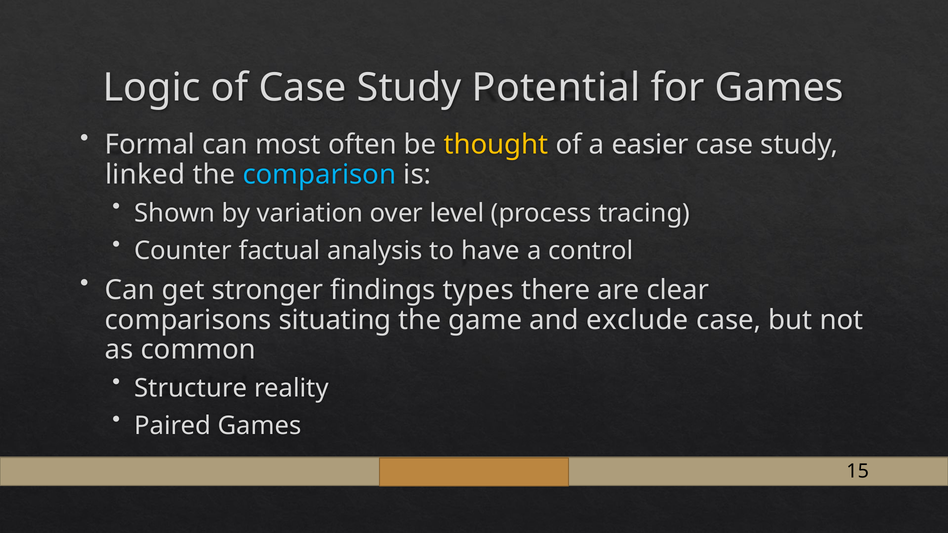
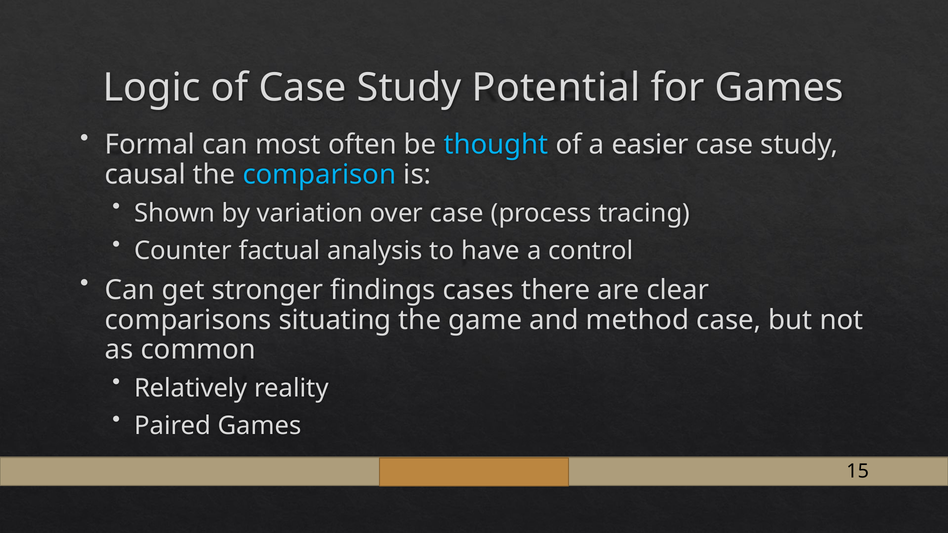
thought colour: yellow -> light blue
linked: linked -> causal
over level: level -> case
types: types -> cases
exclude: exclude -> method
Structure: Structure -> Relatively
